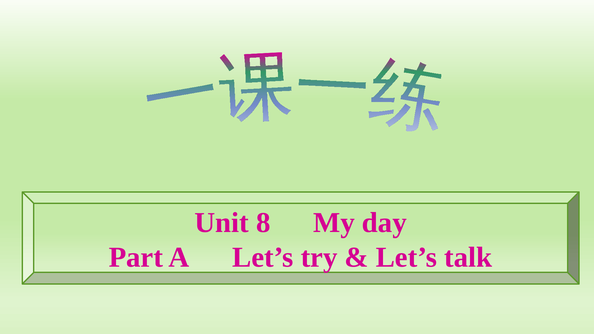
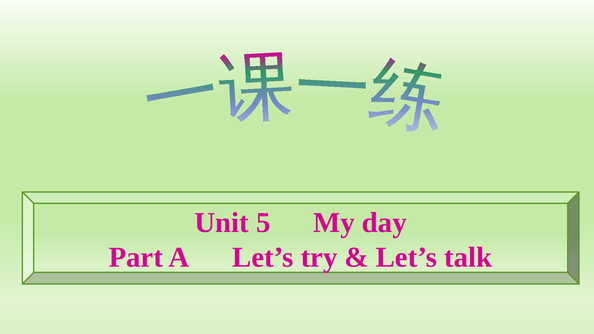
8: 8 -> 5
